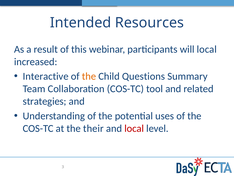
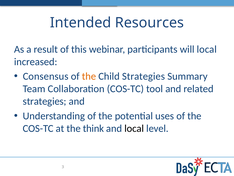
Interactive: Interactive -> Consensus
Child Questions: Questions -> Strategies
their: their -> think
local at (134, 128) colour: red -> black
